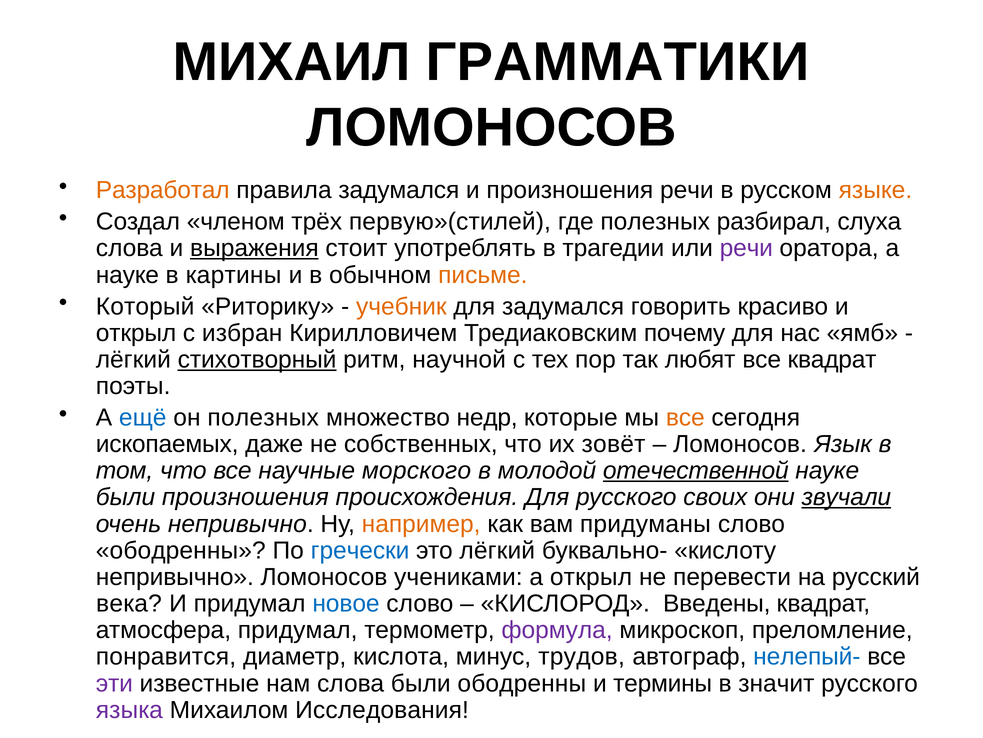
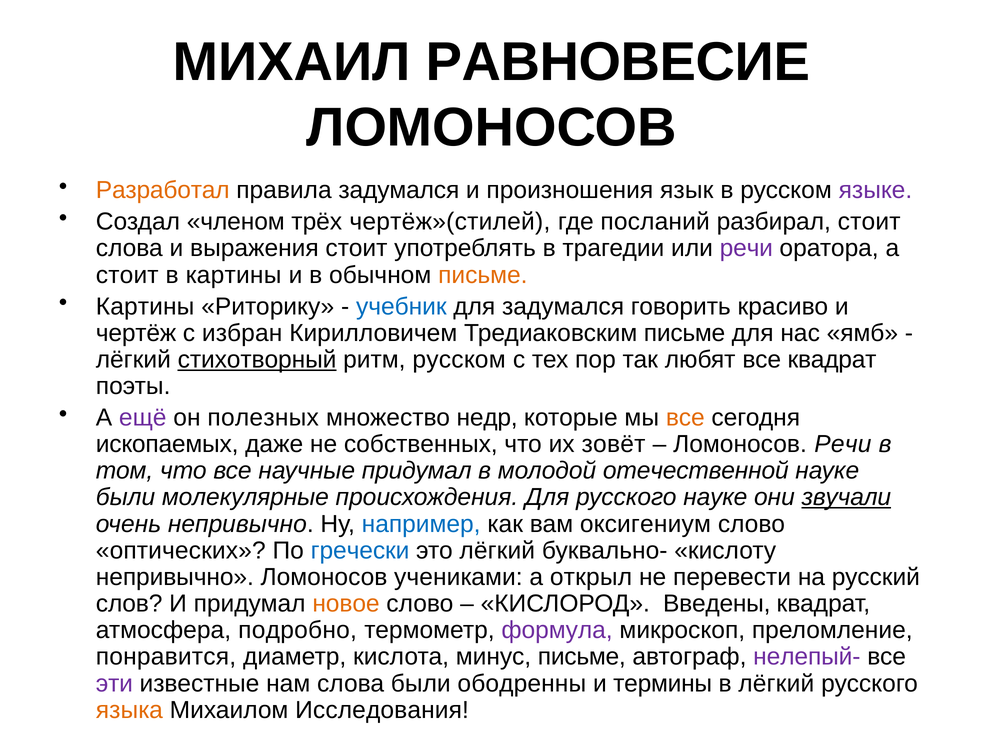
ГРАММАТИКИ: ГРАММАТИКИ -> РАВНОВЕСИЕ
произношения речи: речи -> язык
языке colour: orange -> purple
первую»(стилей: первую»(стилей -> чертёж»(стилей
где полезных: полезных -> посланий
разбирал слуха: слуха -> стоит
выражения underline: present -> none
науке at (127, 275): науке -> стоит
Который at (145, 306): Который -> Картины
учебник colour: orange -> blue
открыл at (136, 333): открыл -> чертёж
Тредиаковским почему: почему -> письме
ритм научной: научной -> русском
ещё colour: blue -> purple
Ломоносов Язык: Язык -> Речи
научные морского: морского -> придумал
отечественной underline: present -> none
были произношения: произношения -> молекулярные
русского своих: своих -> науке
например colour: orange -> blue
придуманы: придуманы -> оксигениум
ободренны at (181, 550): ободренны -> оптических
века: века -> слов
новое colour: blue -> orange
атмосфера придумал: придумал -> подробно
минус трудов: трудов -> письме
нелепый- colour: blue -> purple
в значит: значит -> лёгкий
языка colour: purple -> orange
